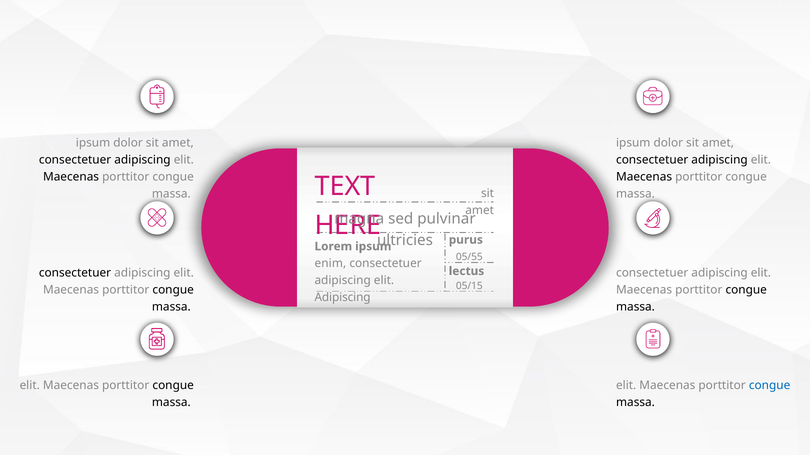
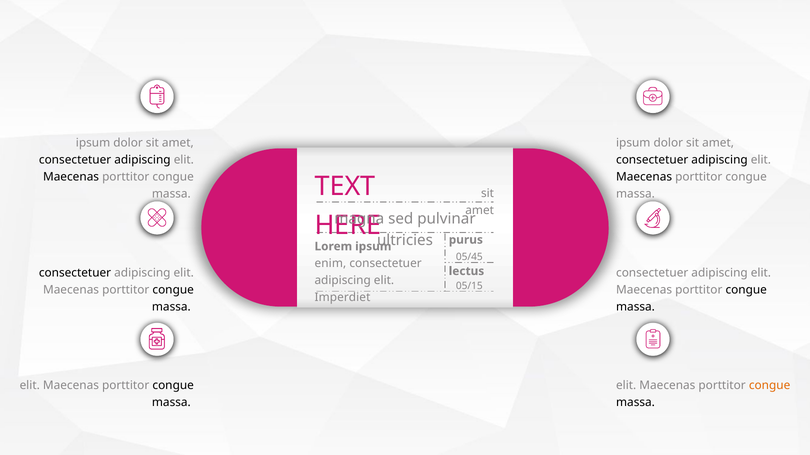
05/55: 05/55 -> 05/45
Adipiscing at (343, 298): Adipiscing -> Imperdiet
congue at (770, 386) colour: blue -> orange
